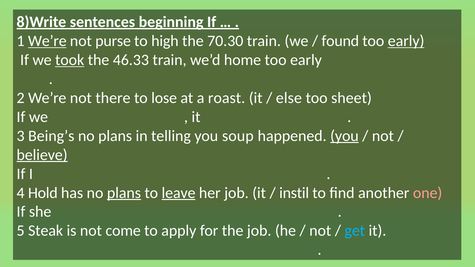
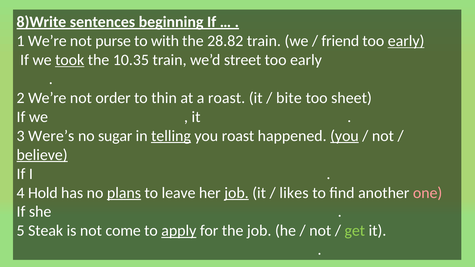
We’re at (47, 41) underline: present -> none
high: high -> with
70.30: 70.30 -> 28.82
found: found -> friend
46.33: 46.33 -> 10.35
home: home -> street
there: there -> order
lose: lose -> thin
else: else -> bite
Being’s: Being’s -> Were’s
plans at (115, 136): plans -> sugar
telling underline: none -> present
you soup: soup -> roast
leave underline: present -> none
job at (237, 193) underline: none -> present
instil: instil -> likes
apply underline: none -> present
get colour: light blue -> light green
